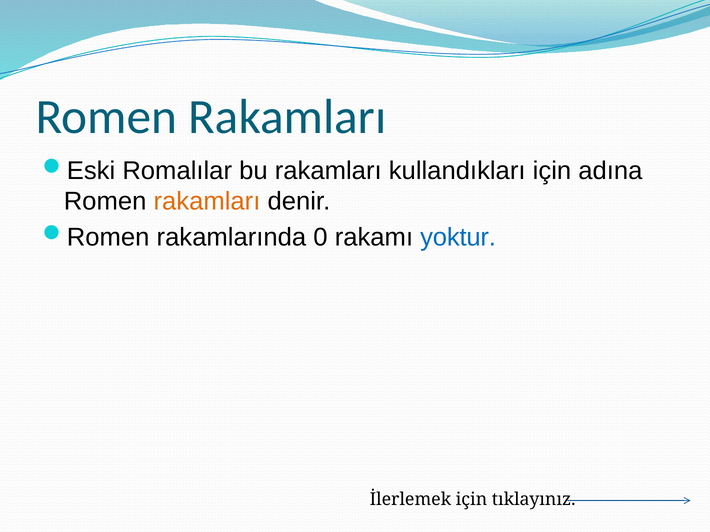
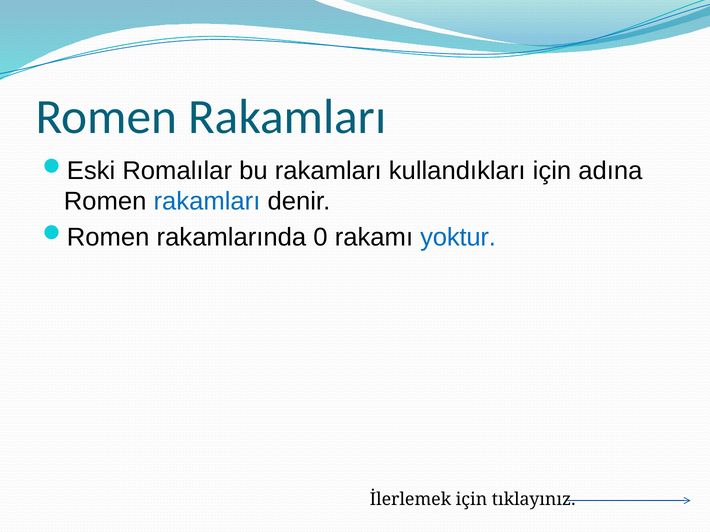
rakamları at (207, 202) colour: orange -> blue
